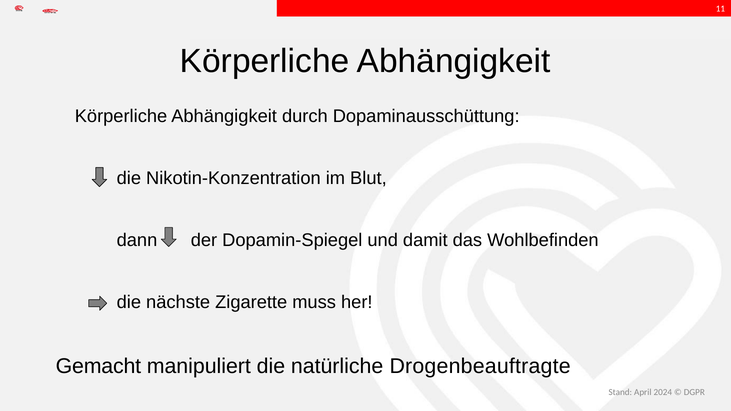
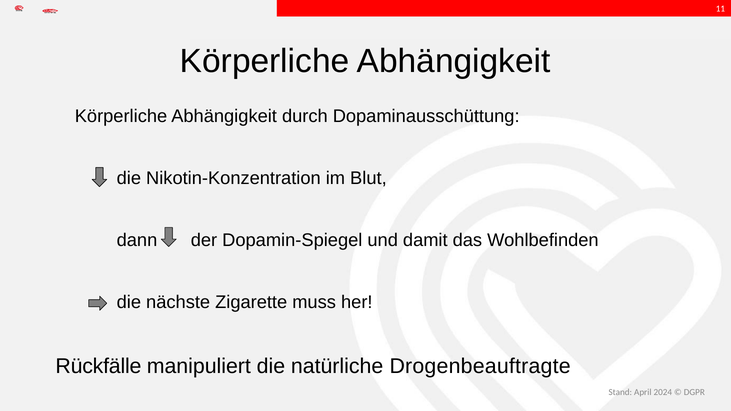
Gemacht: Gemacht -> Rückfälle
